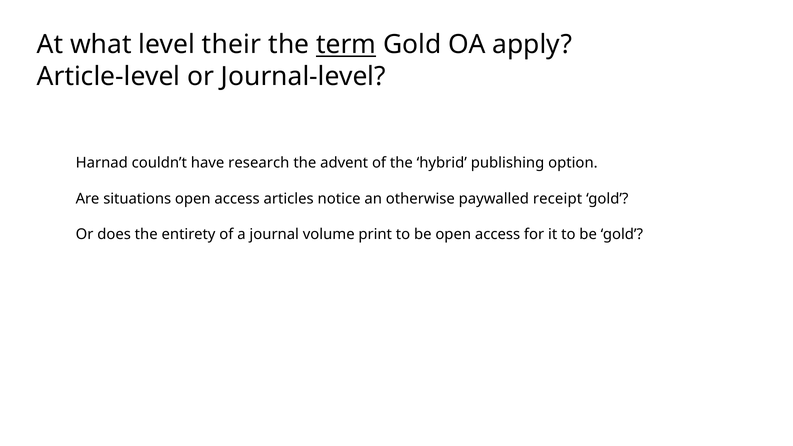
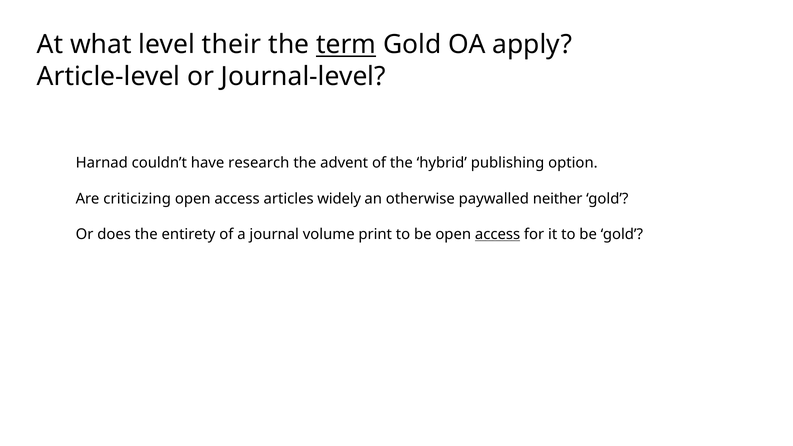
situations: situations -> criticizing
notice: notice -> widely
receipt: receipt -> neither
access at (498, 234) underline: none -> present
